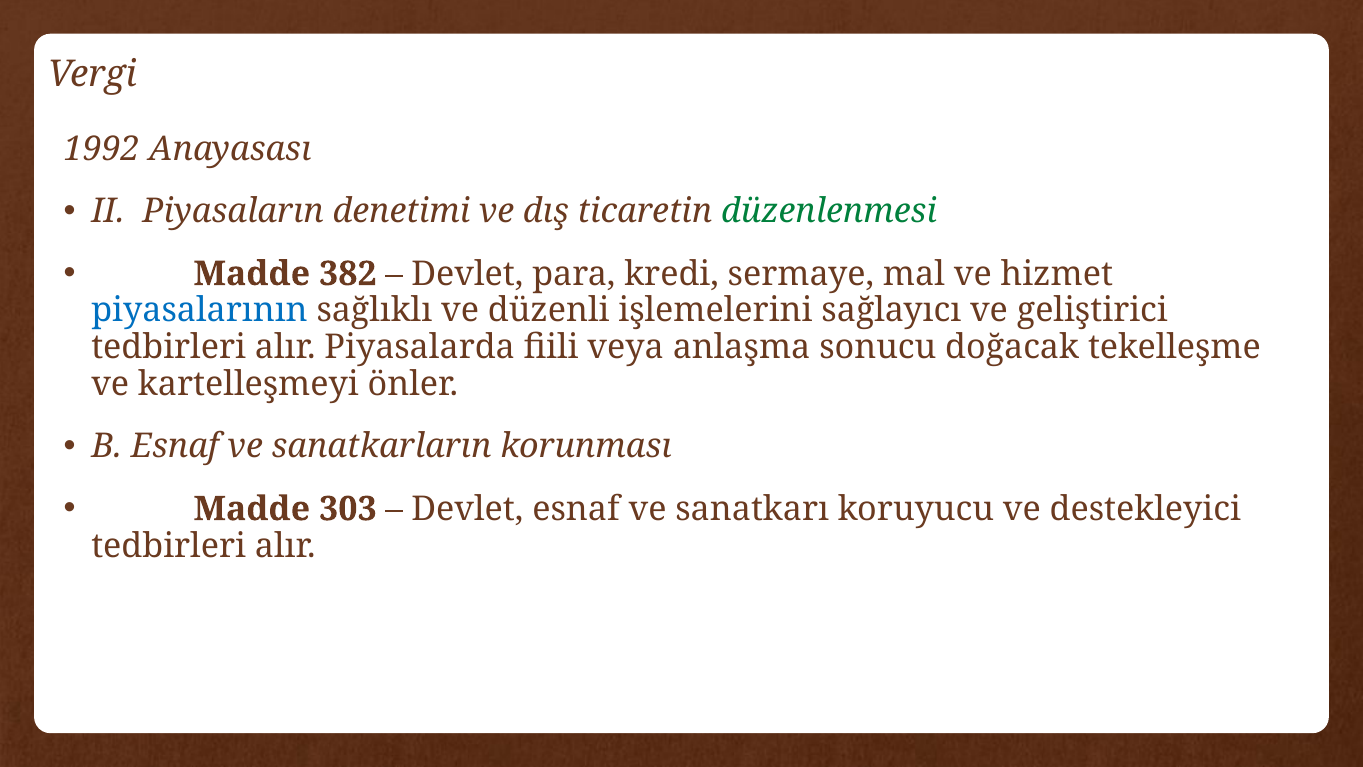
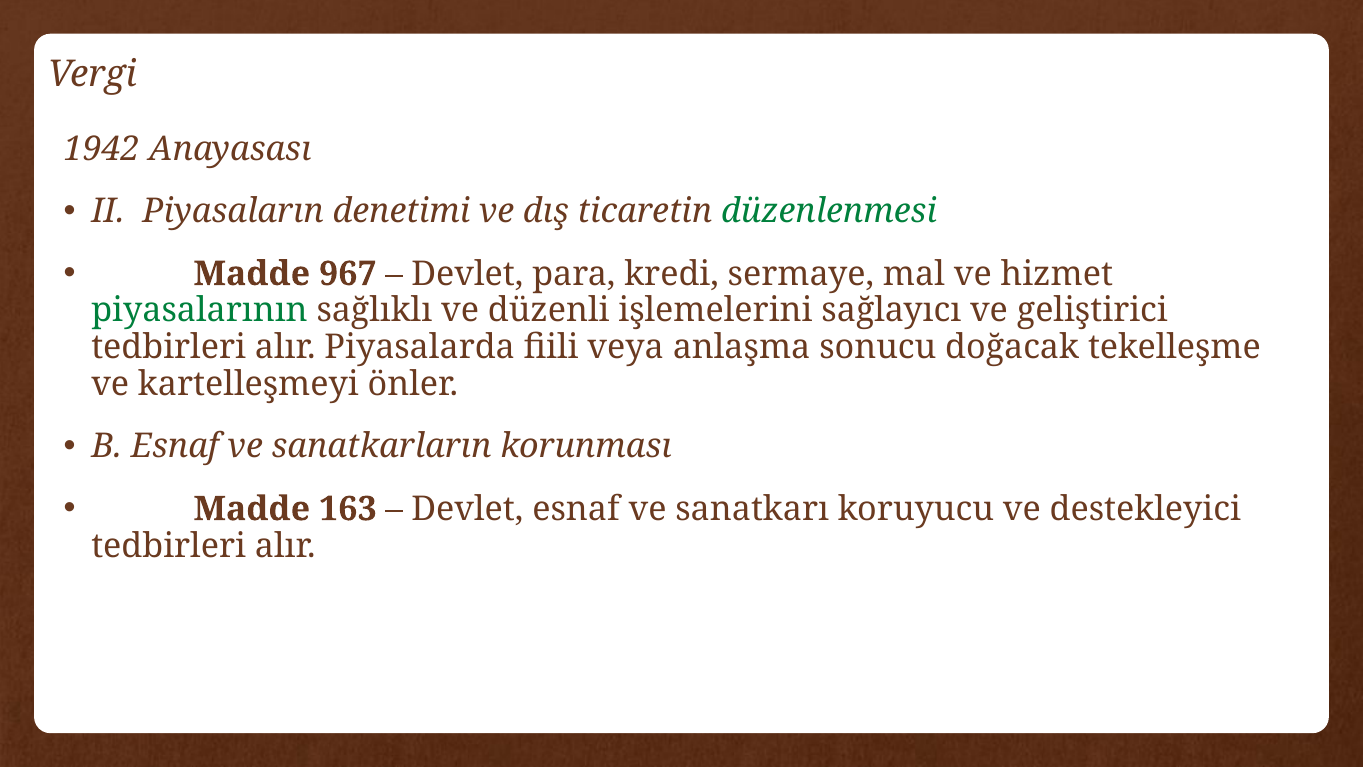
1992: 1992 -> 1942
382: 382 -> 967
piyasalarının colour: blue -> green
303: 303 -> 163
